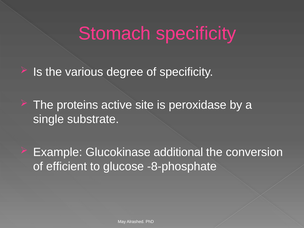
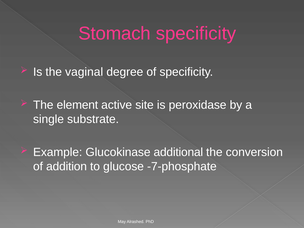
various: various -> vaginal
proteins: proteins -> element
efficient: efficient -> addition
-8-phosphate: -8-phosphate -> -7-phosphate
